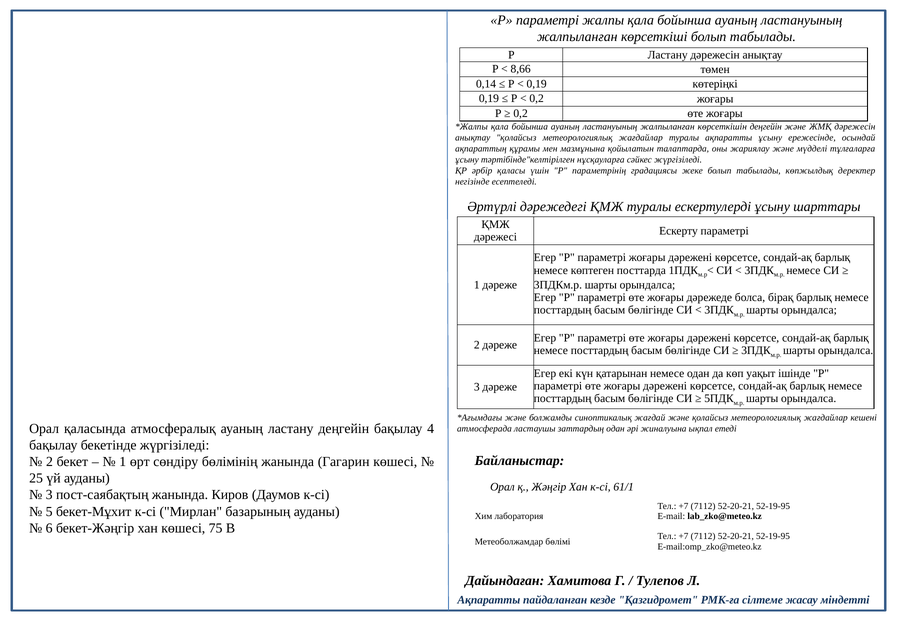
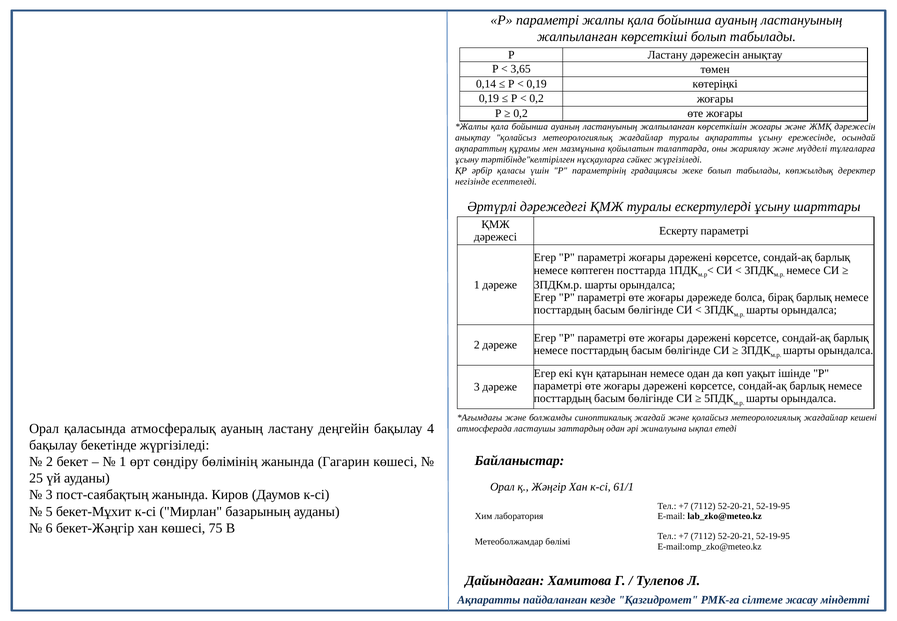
8,66: 8,66 -> 3,65
көрсеткішін деңгейін: деңгейін -> жоғары
